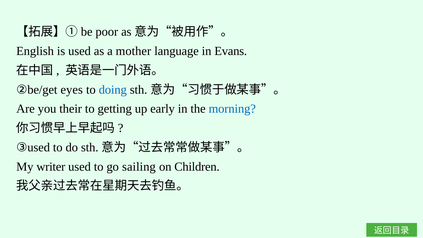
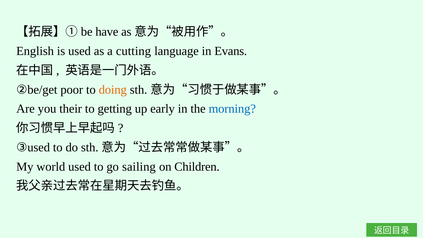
poor: poor -> have
mother: mother -> cutting
eyes: eyes -> poor
doing colour: blue -> orange
writer: writer -> world
